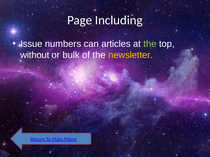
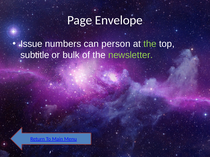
Including: Including -> Envelope
articles: articles -> person
without: without -> subtitle
newsletter colour: yellow -> light green
